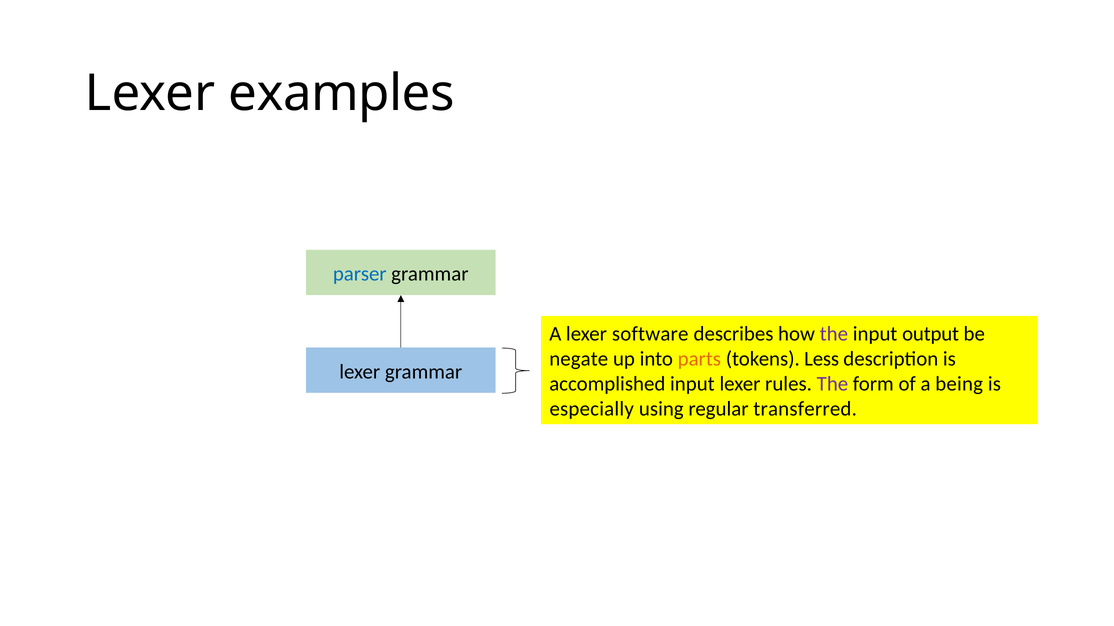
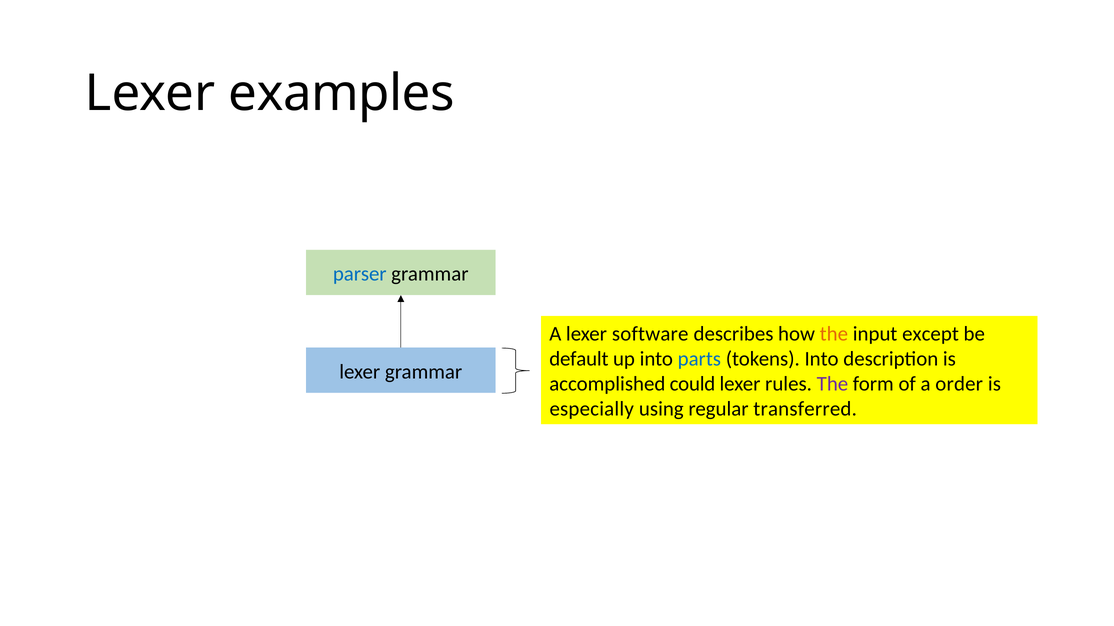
the at (834, 334) colour: purple -> orange
output: output -> except
negate: negate -> default
parts colour: orange -> blue
tokens Less: Less -> Into
accomplished input: input -> could
being: being -> order
